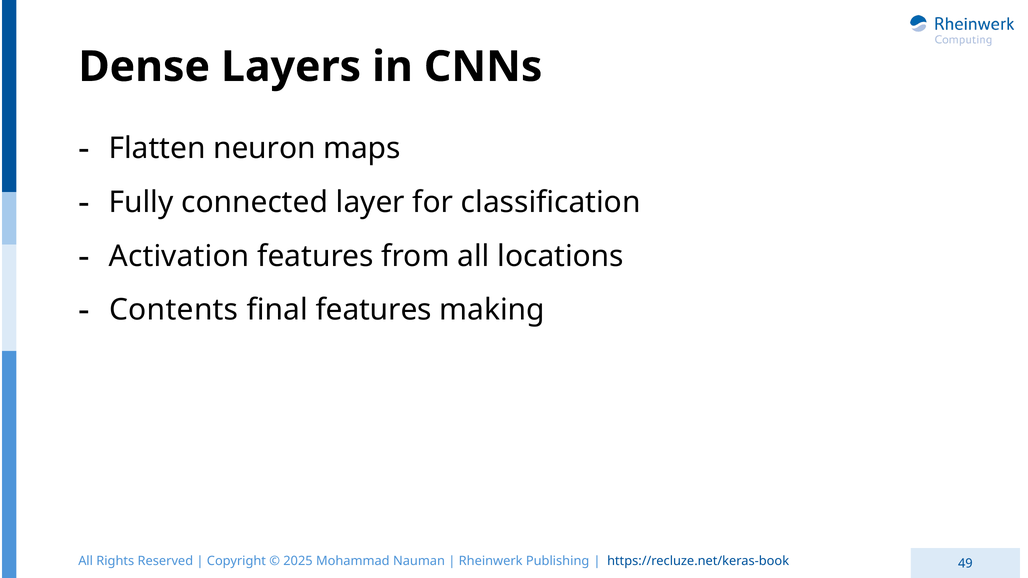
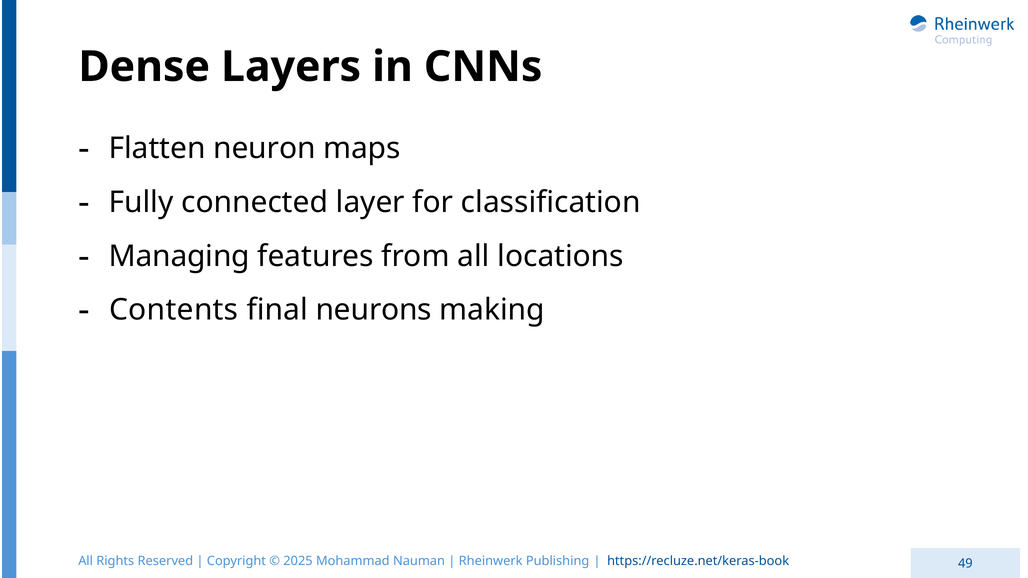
Activation: Activation -> Managing
final features: features -> neurons
